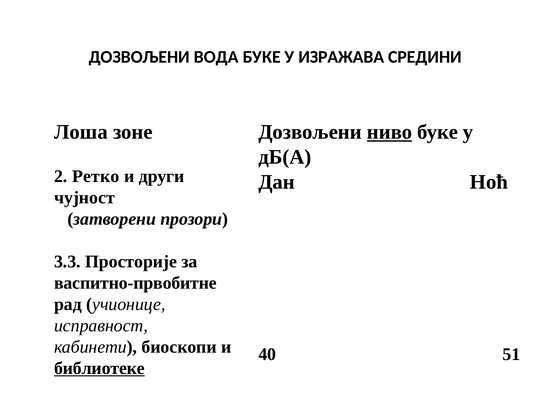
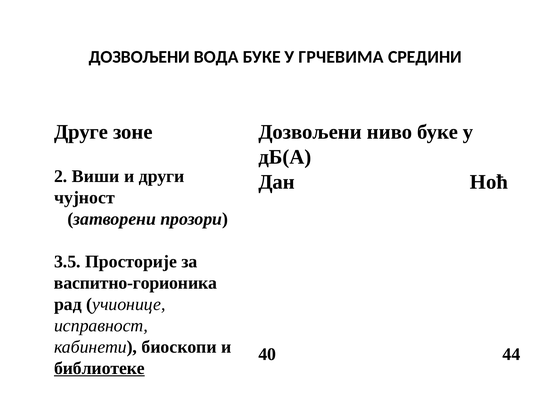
ИЗРАЖАВА: ИЗРАЖАВА -> ГРЧЕВИМА
Лоша: Лоша -> Друге
ниво underline: present -> none
Ретко: Ретко -> Виши
3.3: 3.3 -> 3.5
васпитно-првобитне: васпитно-првобитне -> васпитно-горионика
51: 51 -> 44
